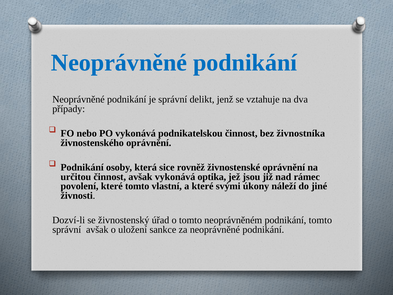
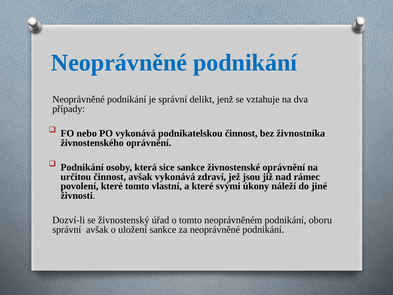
sice rovněž: rovněž -> sankce
optika: optika -> zdraví
podnikání tomto: tomto -> oboru
